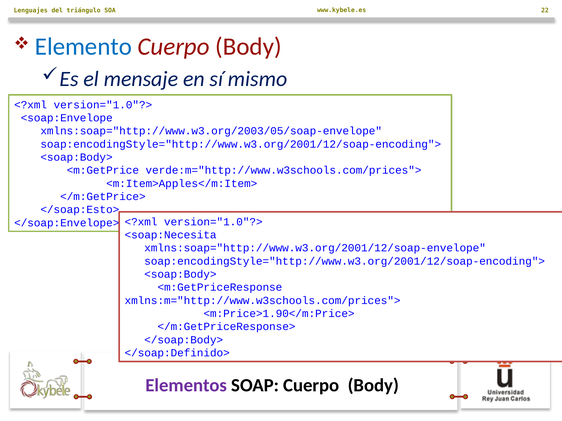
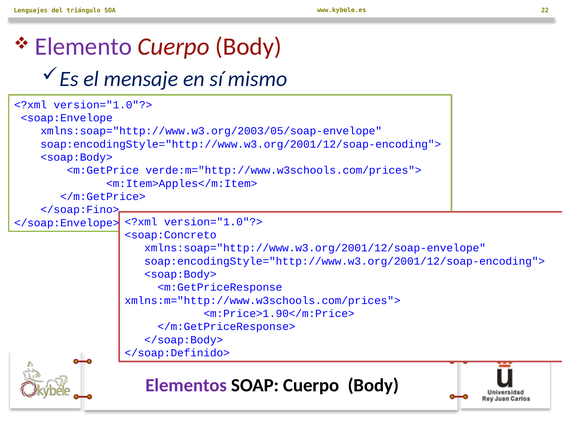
Elemento colour: blue -> purple
</soap:Esto>: </soap:Esto> -> </soap:Fino>
<soap:Necesita: <soap:Necesita -> <soap:Concreto
